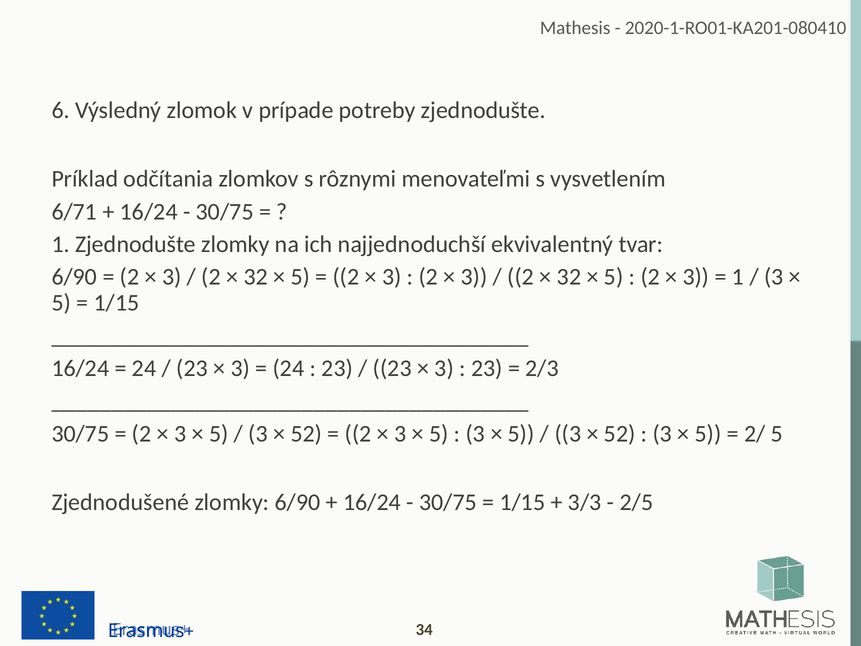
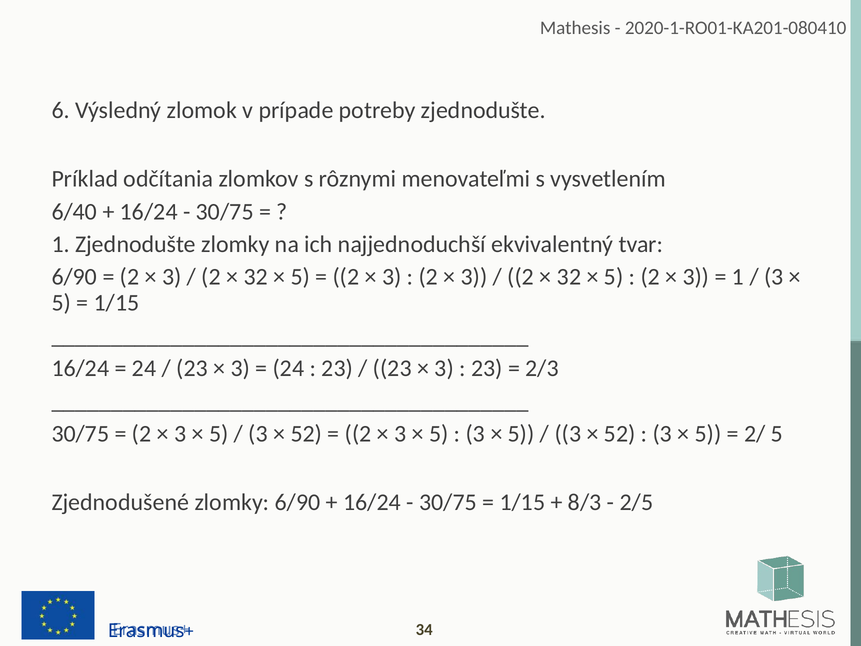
6/71: 6/71 -> 6/40
3/3: 3/3 -> 8/3
